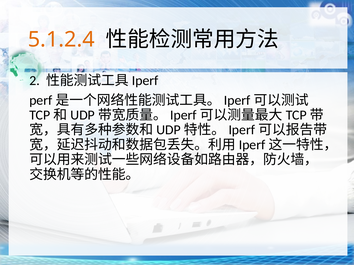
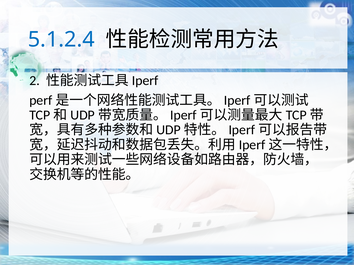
5.1.2.4 colour: orange -> blue
